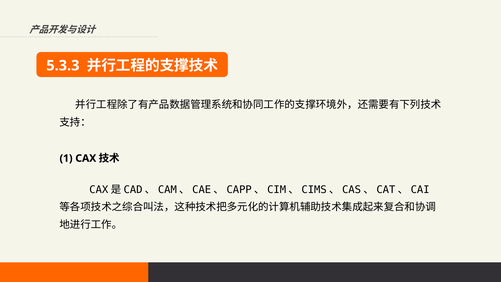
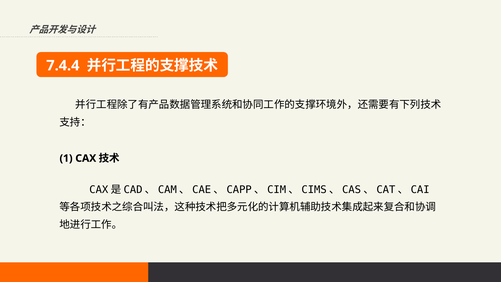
5.3.3: 5.3.3 -> 7.4.4
